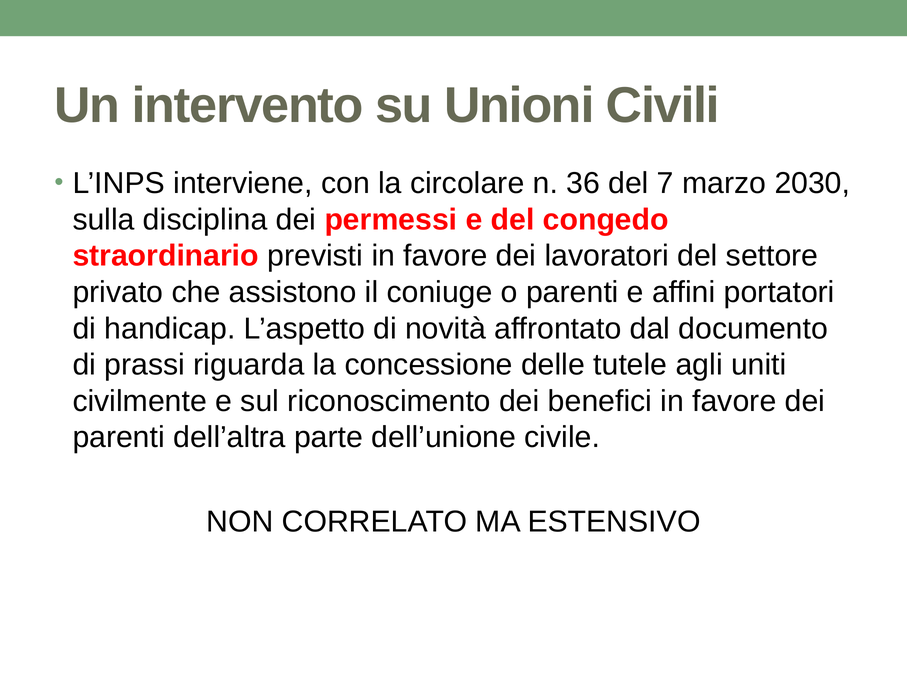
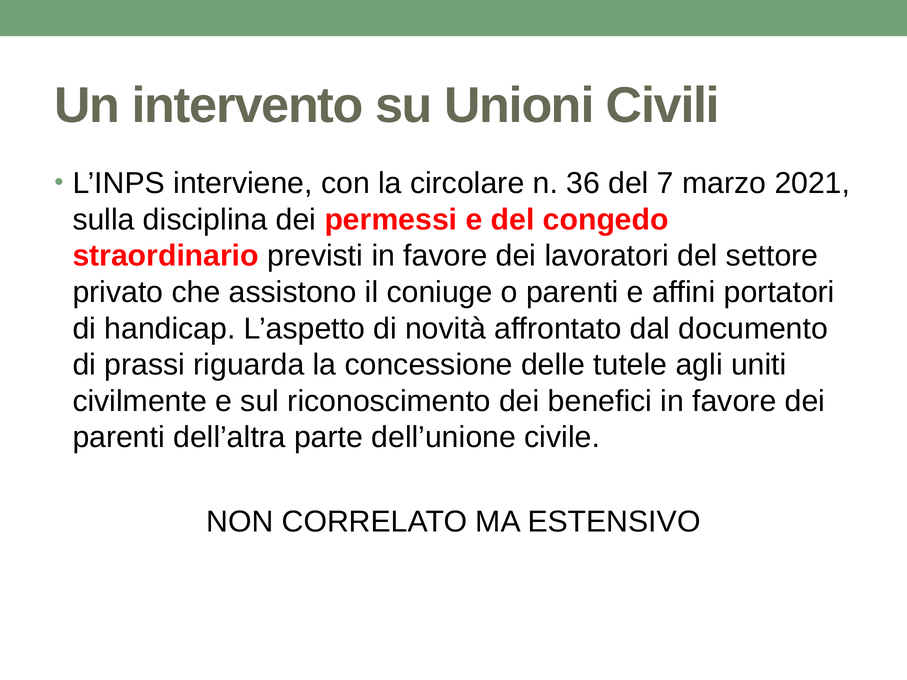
2030: 2030 -> 2021
